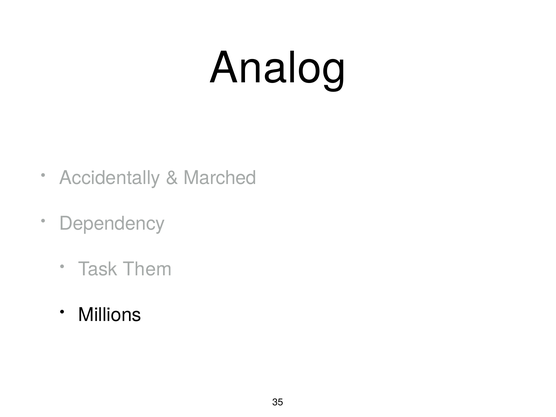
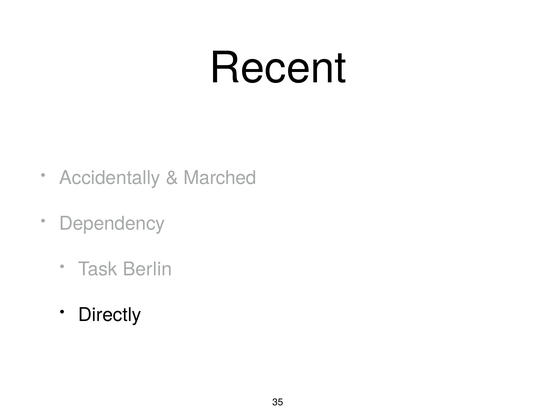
Analog: Analog -> Recent
Them: Them -> Berlin
Millions: Millions -> Directly
